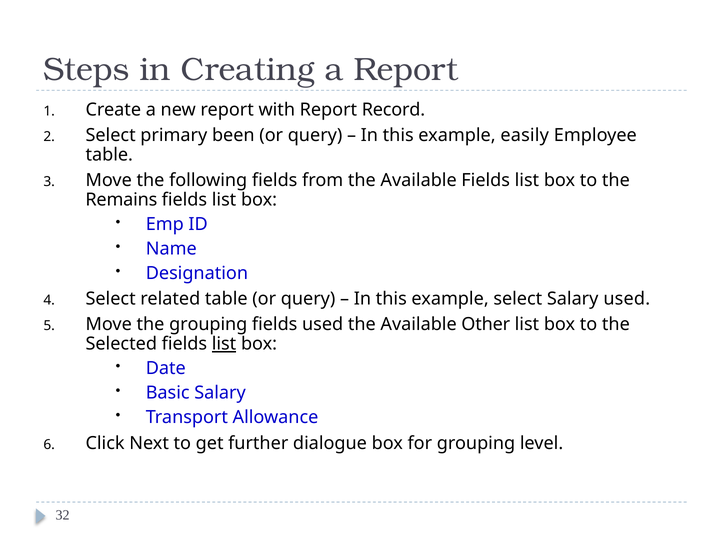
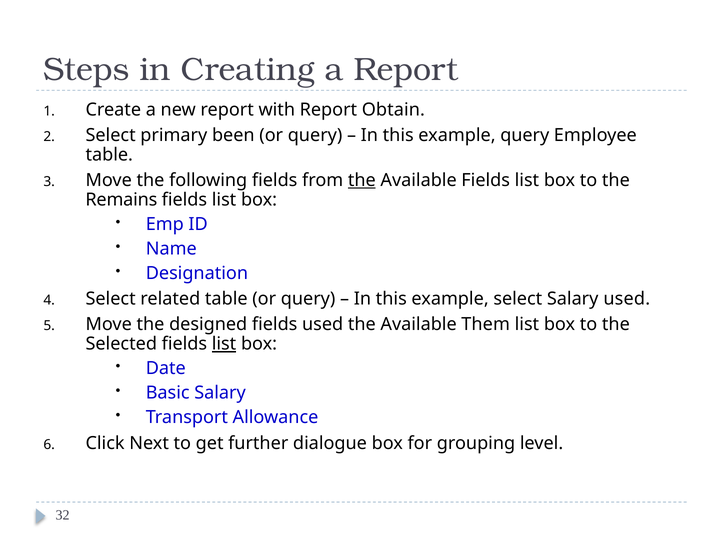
Record: Record -> Obtain
example easily: easily -> query
the at (362, 180) underline: none -> present
the grouping: grouping -> designed
Other: Other -> Them
